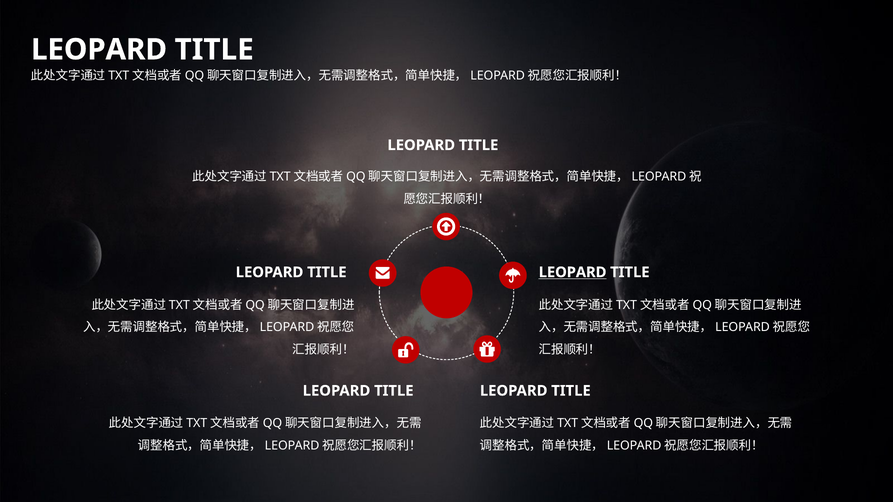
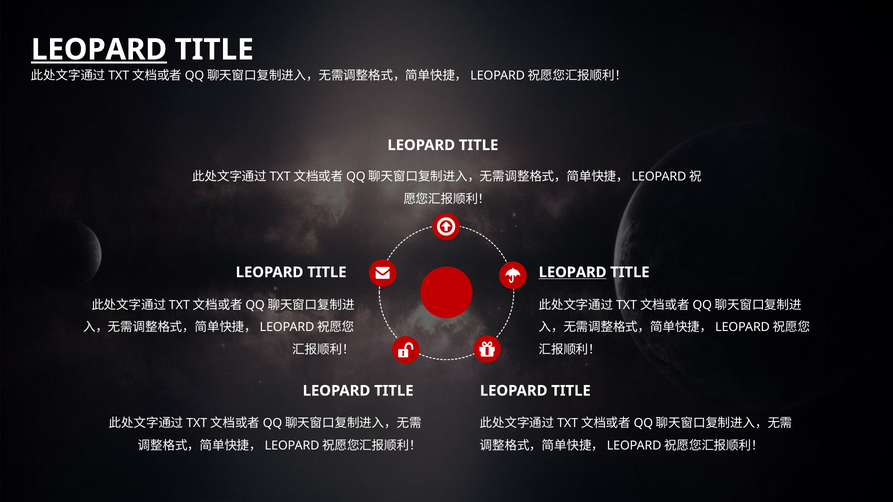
LEOPARD at (99, 50) underline: none -> present
